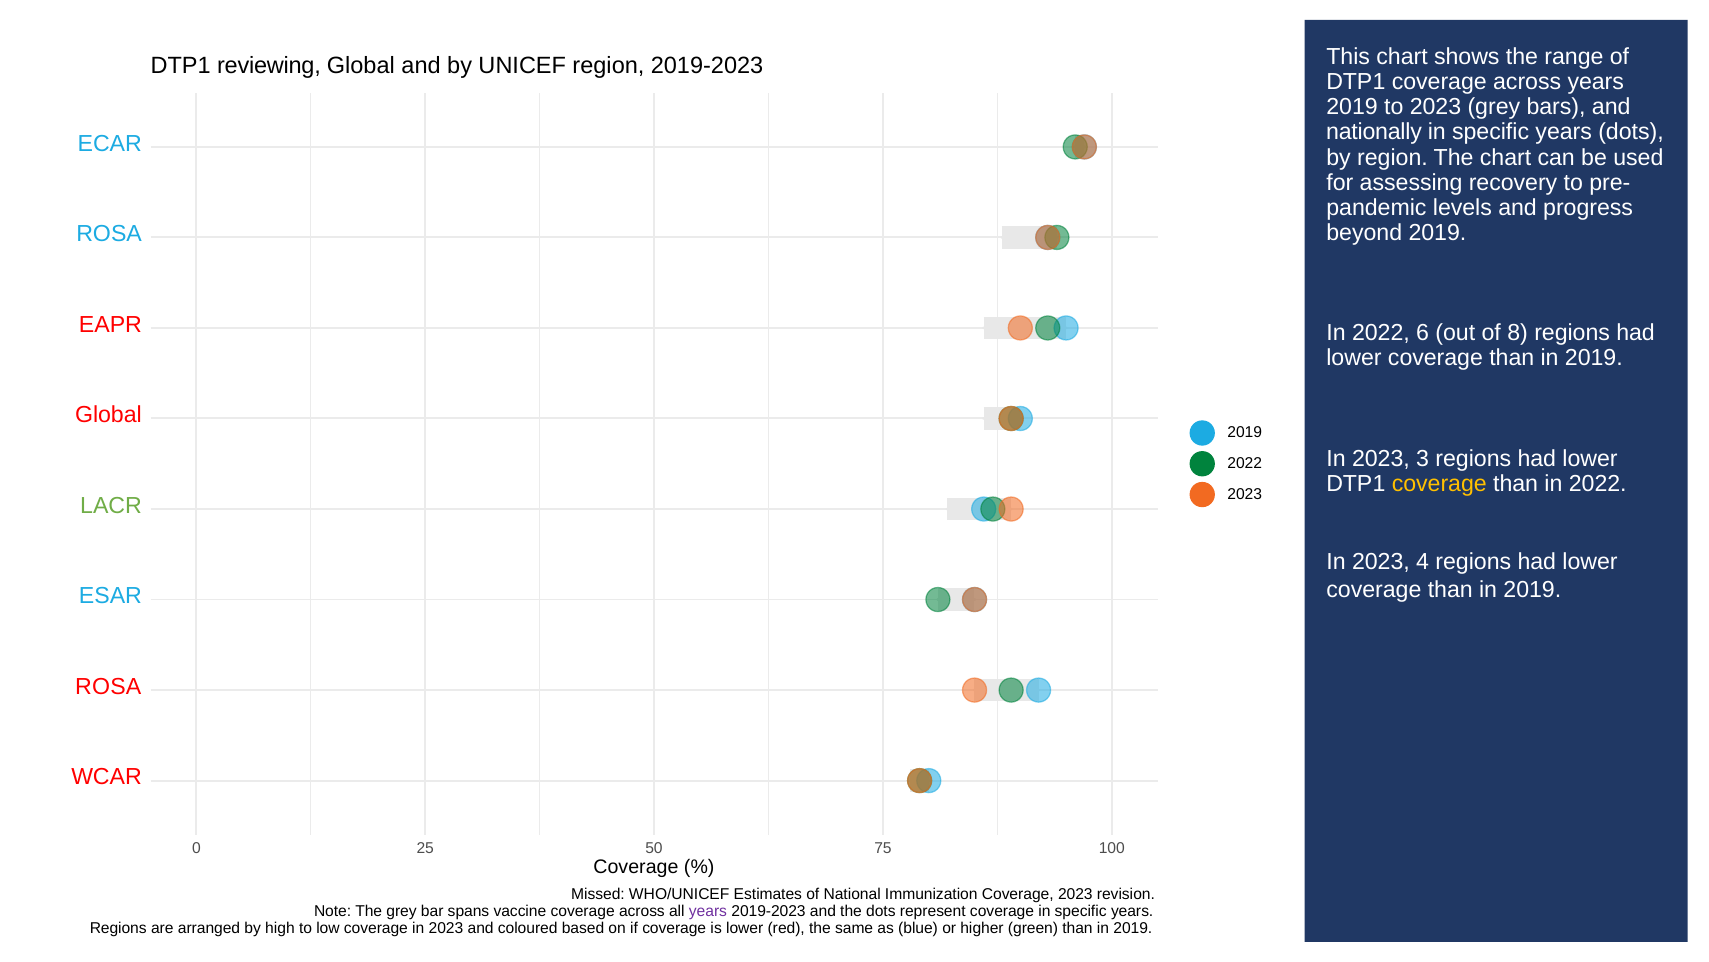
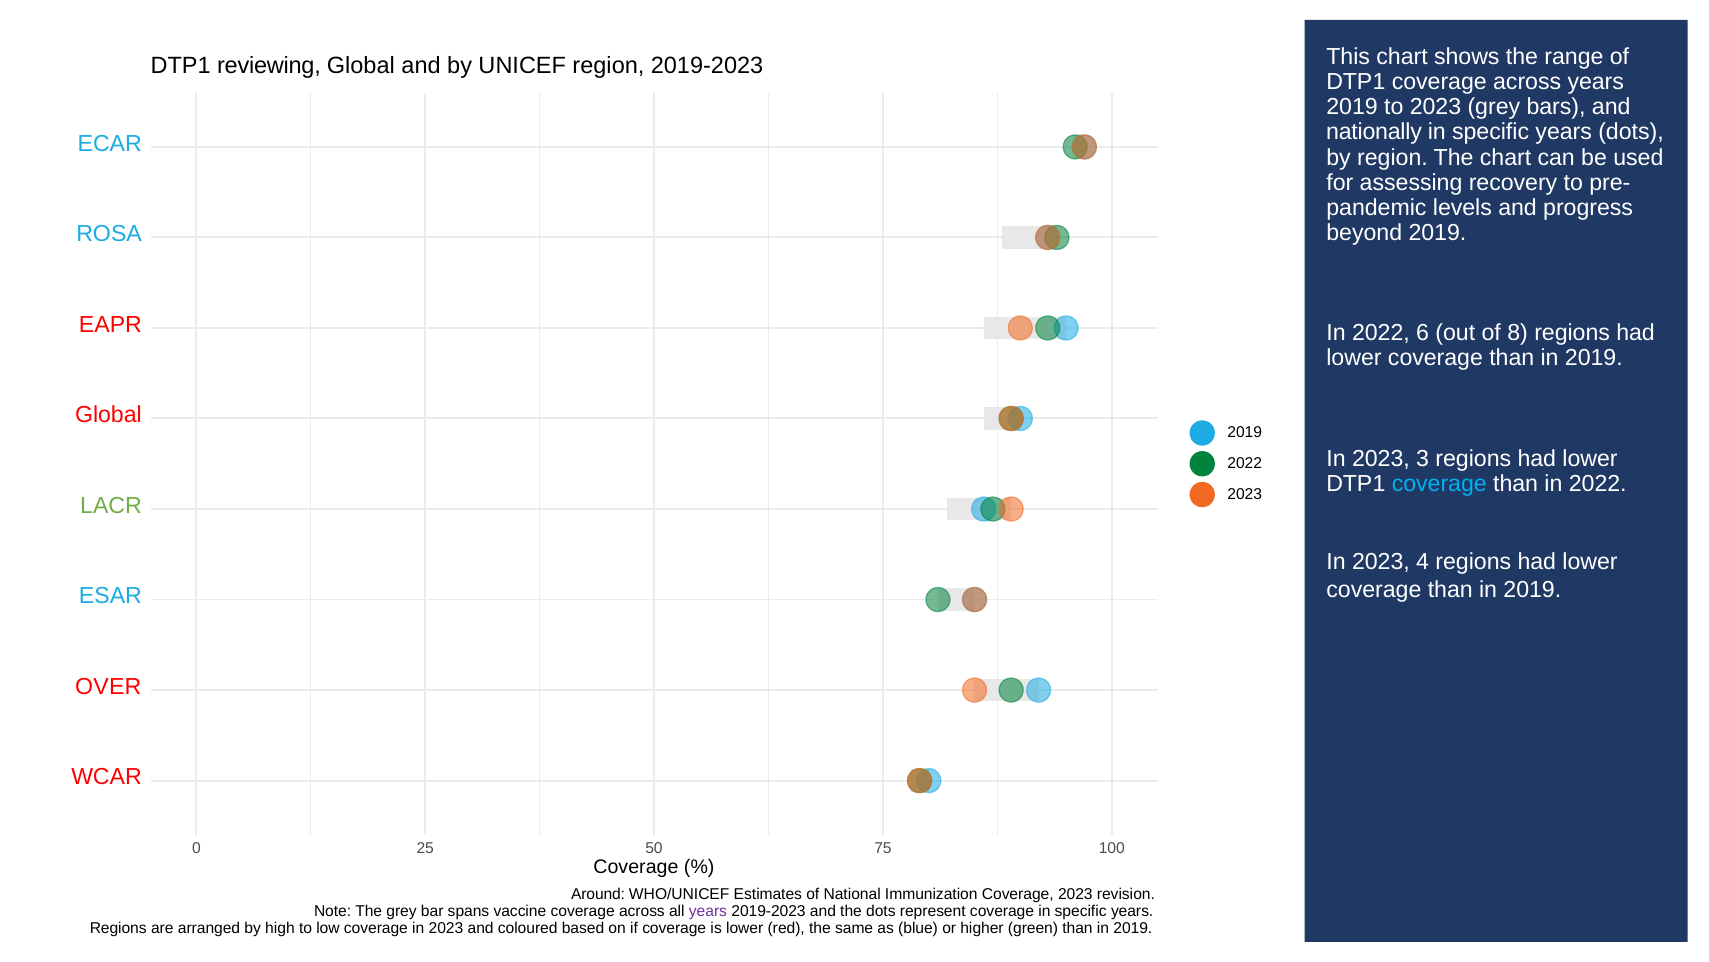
coverage at (1439, 483) colour: yellow -> light blue
ROSA at (108, 686): ROSA -> OVER
Missed: Missed -> Around
